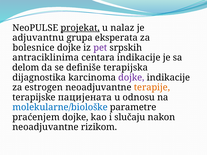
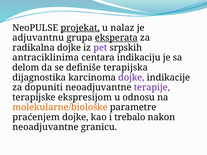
eksperata underline: none -> present
bolesnice: bolesnice -> radikalna
centara indikacije: indikacije -> indikaciju
estrogen: estrogen -> dopuniti
terapije colour: orange -> purple
пацијената: пацијената -> ekspresijom
molekularne/biološke colour: blue -> orange
slučaju: slučaju -> trebalo
rizikom: rizikom -> granicu
